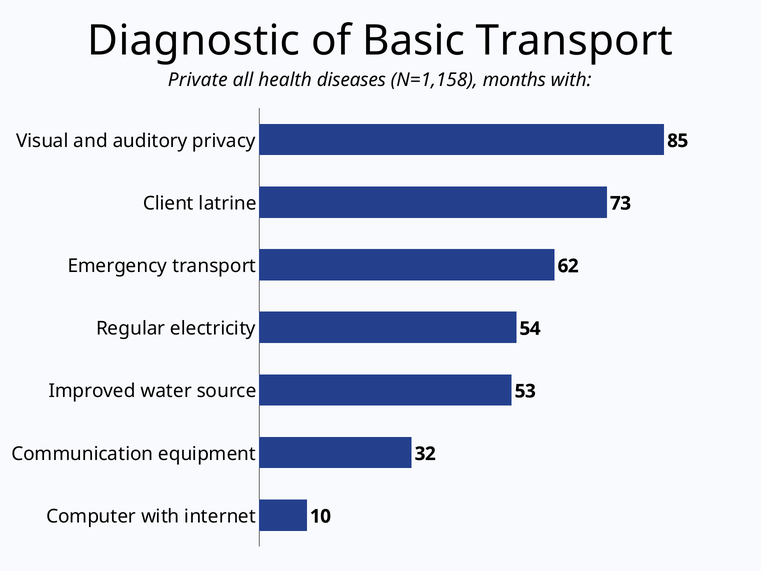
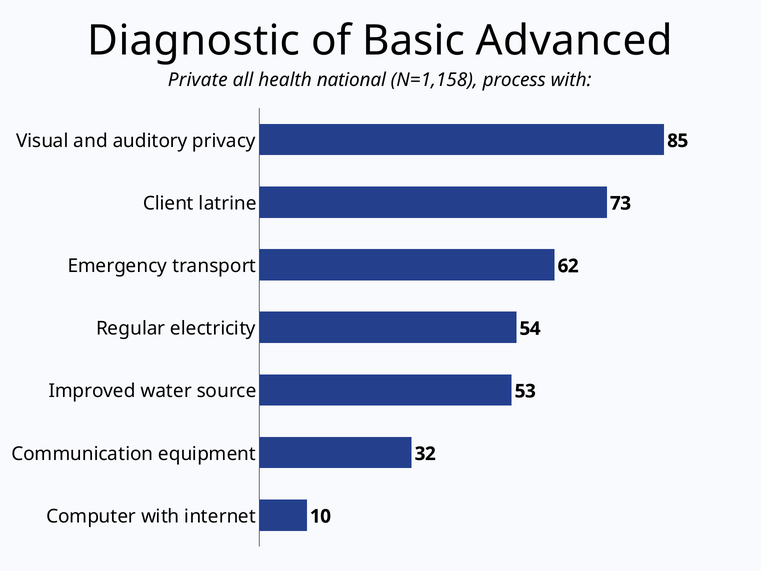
Basic Transport: Transport -> Advanced
diseases: diseases -> national
months: months -> process
